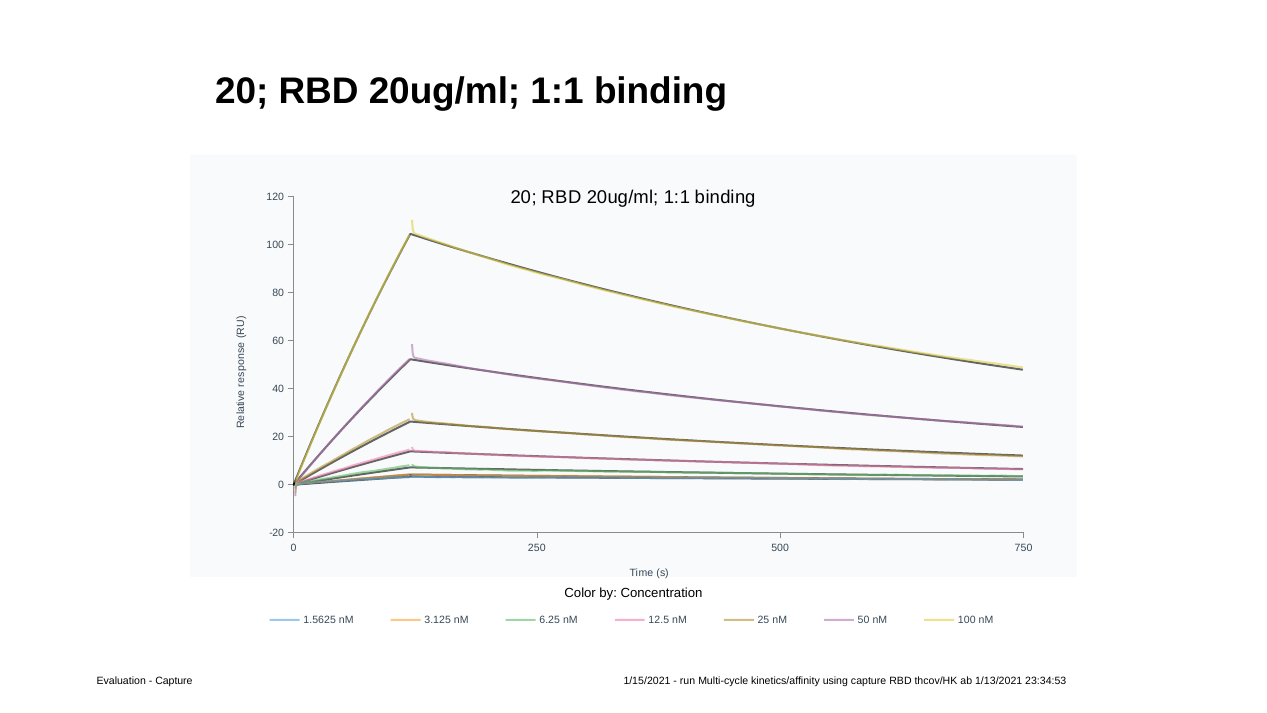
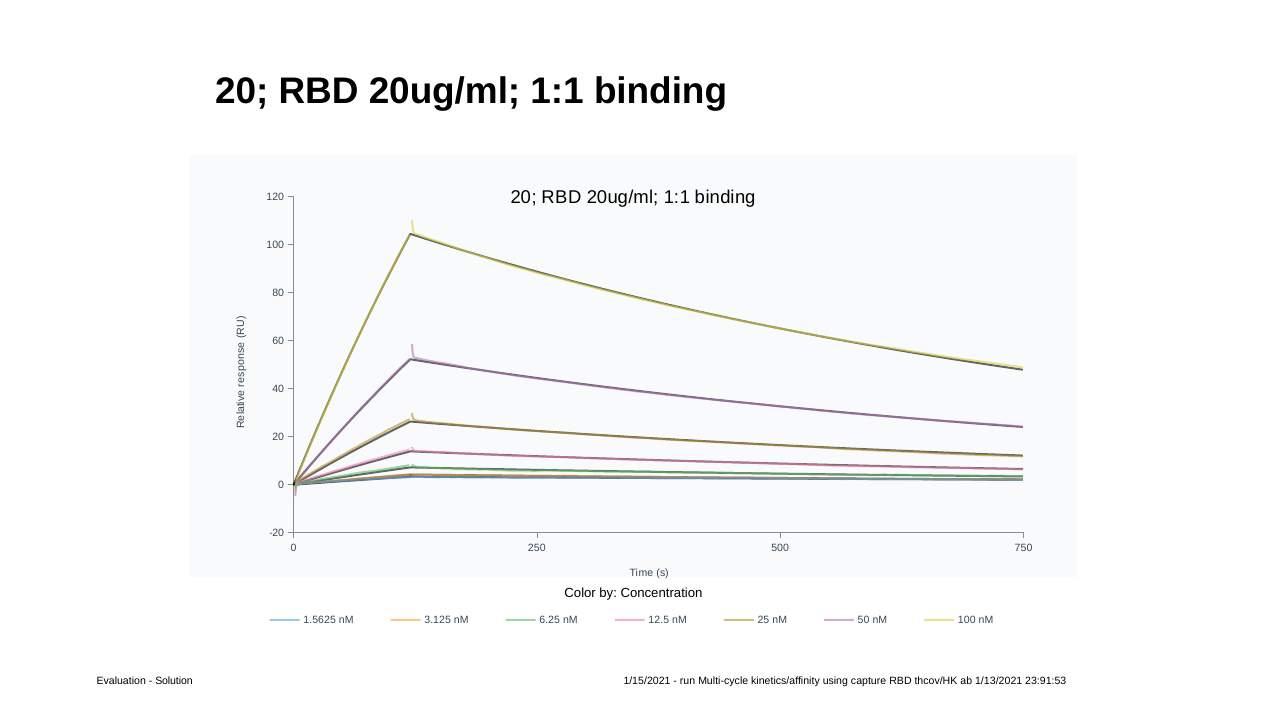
Capture at (174, 680): Capture -> Solution
23:34:53: 23:34:53 -> 23:91:53
